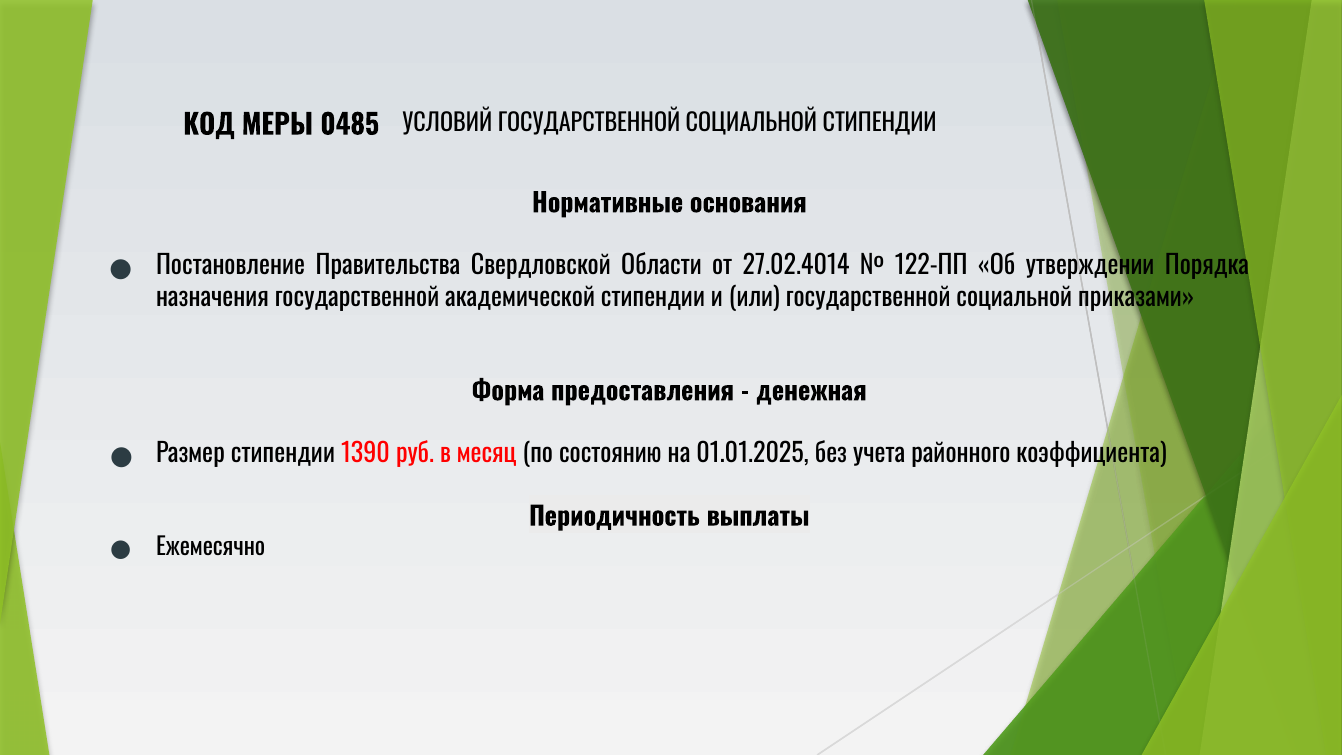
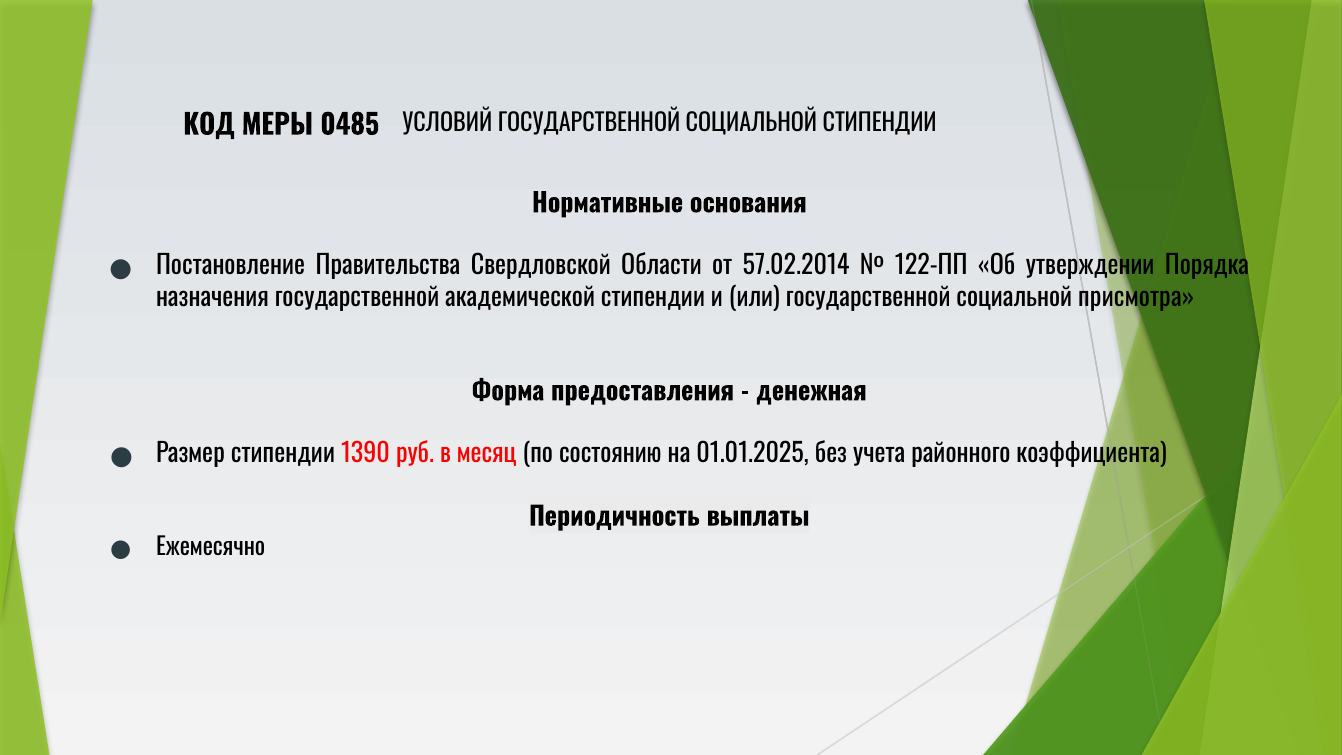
27.02.4014: 27.02.4014 -> 57.02.2014
приказами: приказами -> присмотра
